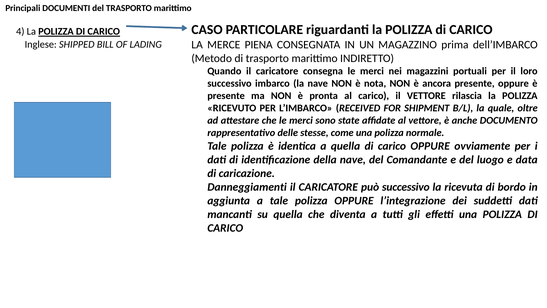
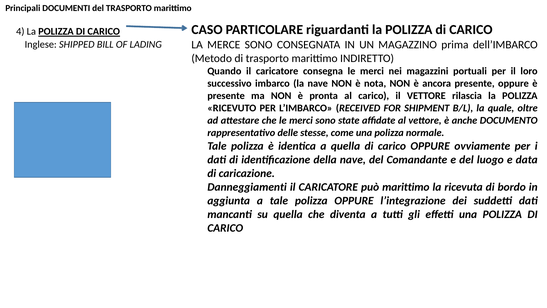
MERCE PIENA: PIENA -> SONO
può successivo: successivo -> marittimo
